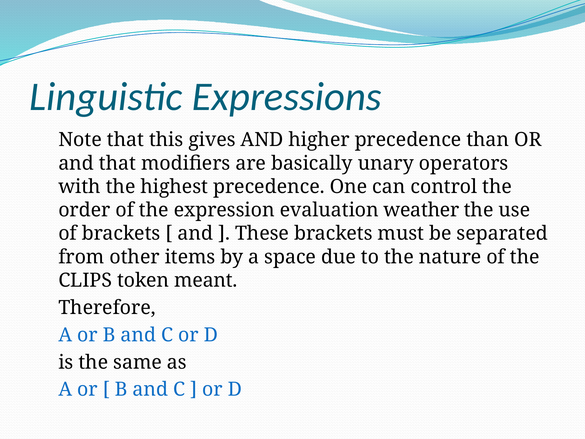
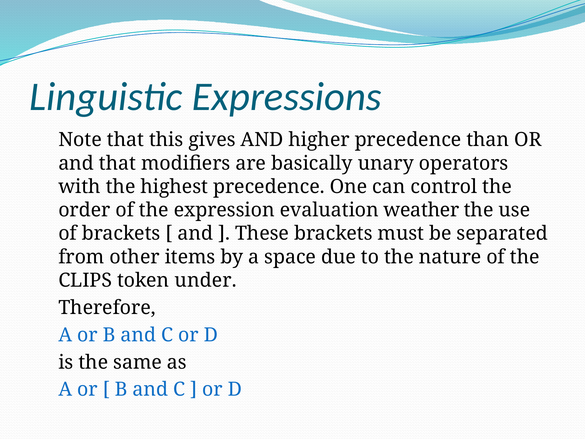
meant: meant -> under
